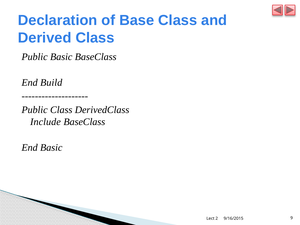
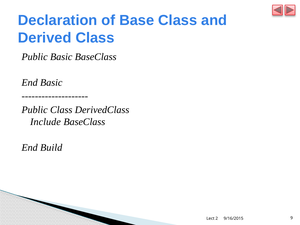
End Build: Build -> Basic
End Basic: Basic -> Build
